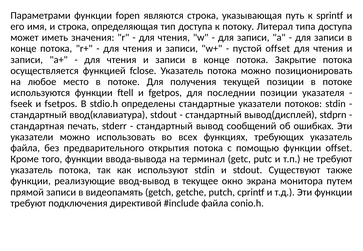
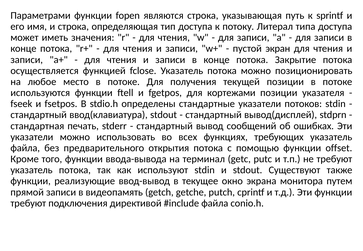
пустой offset: offset -> экран
последнии: последнии -> кортежами
